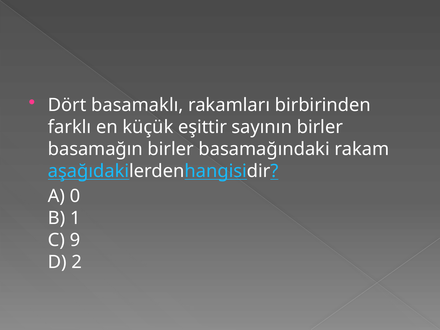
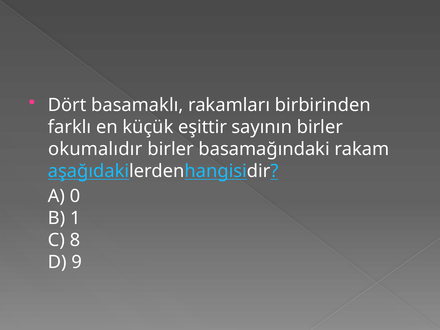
basamağın: basamağın -> okumalıdır
9: 9 -> 8
2: 2 -> 9
